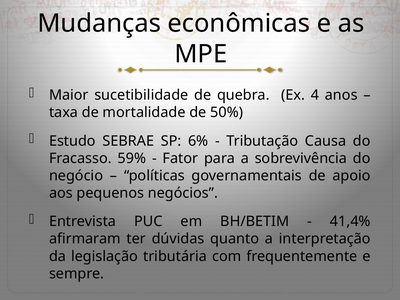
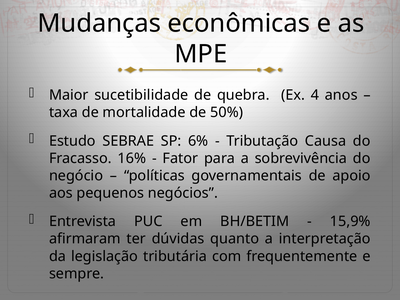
59%: 59% -> 16%
41,4%: 41,4% -> 15,9%
